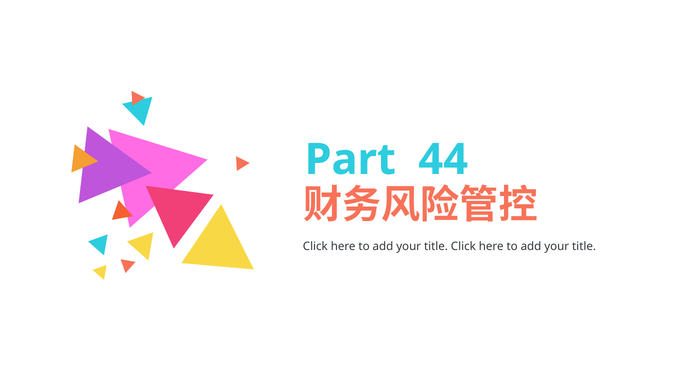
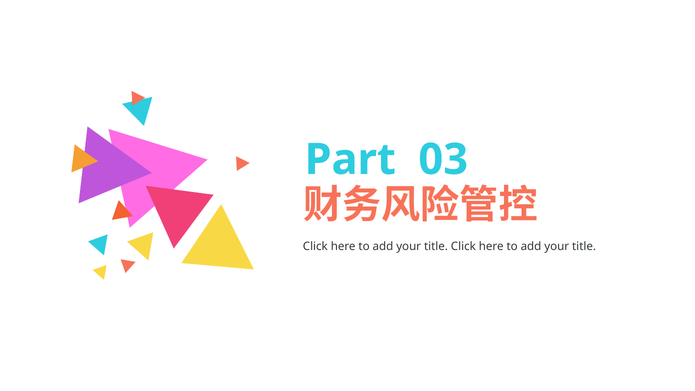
44: 44 -> 03
